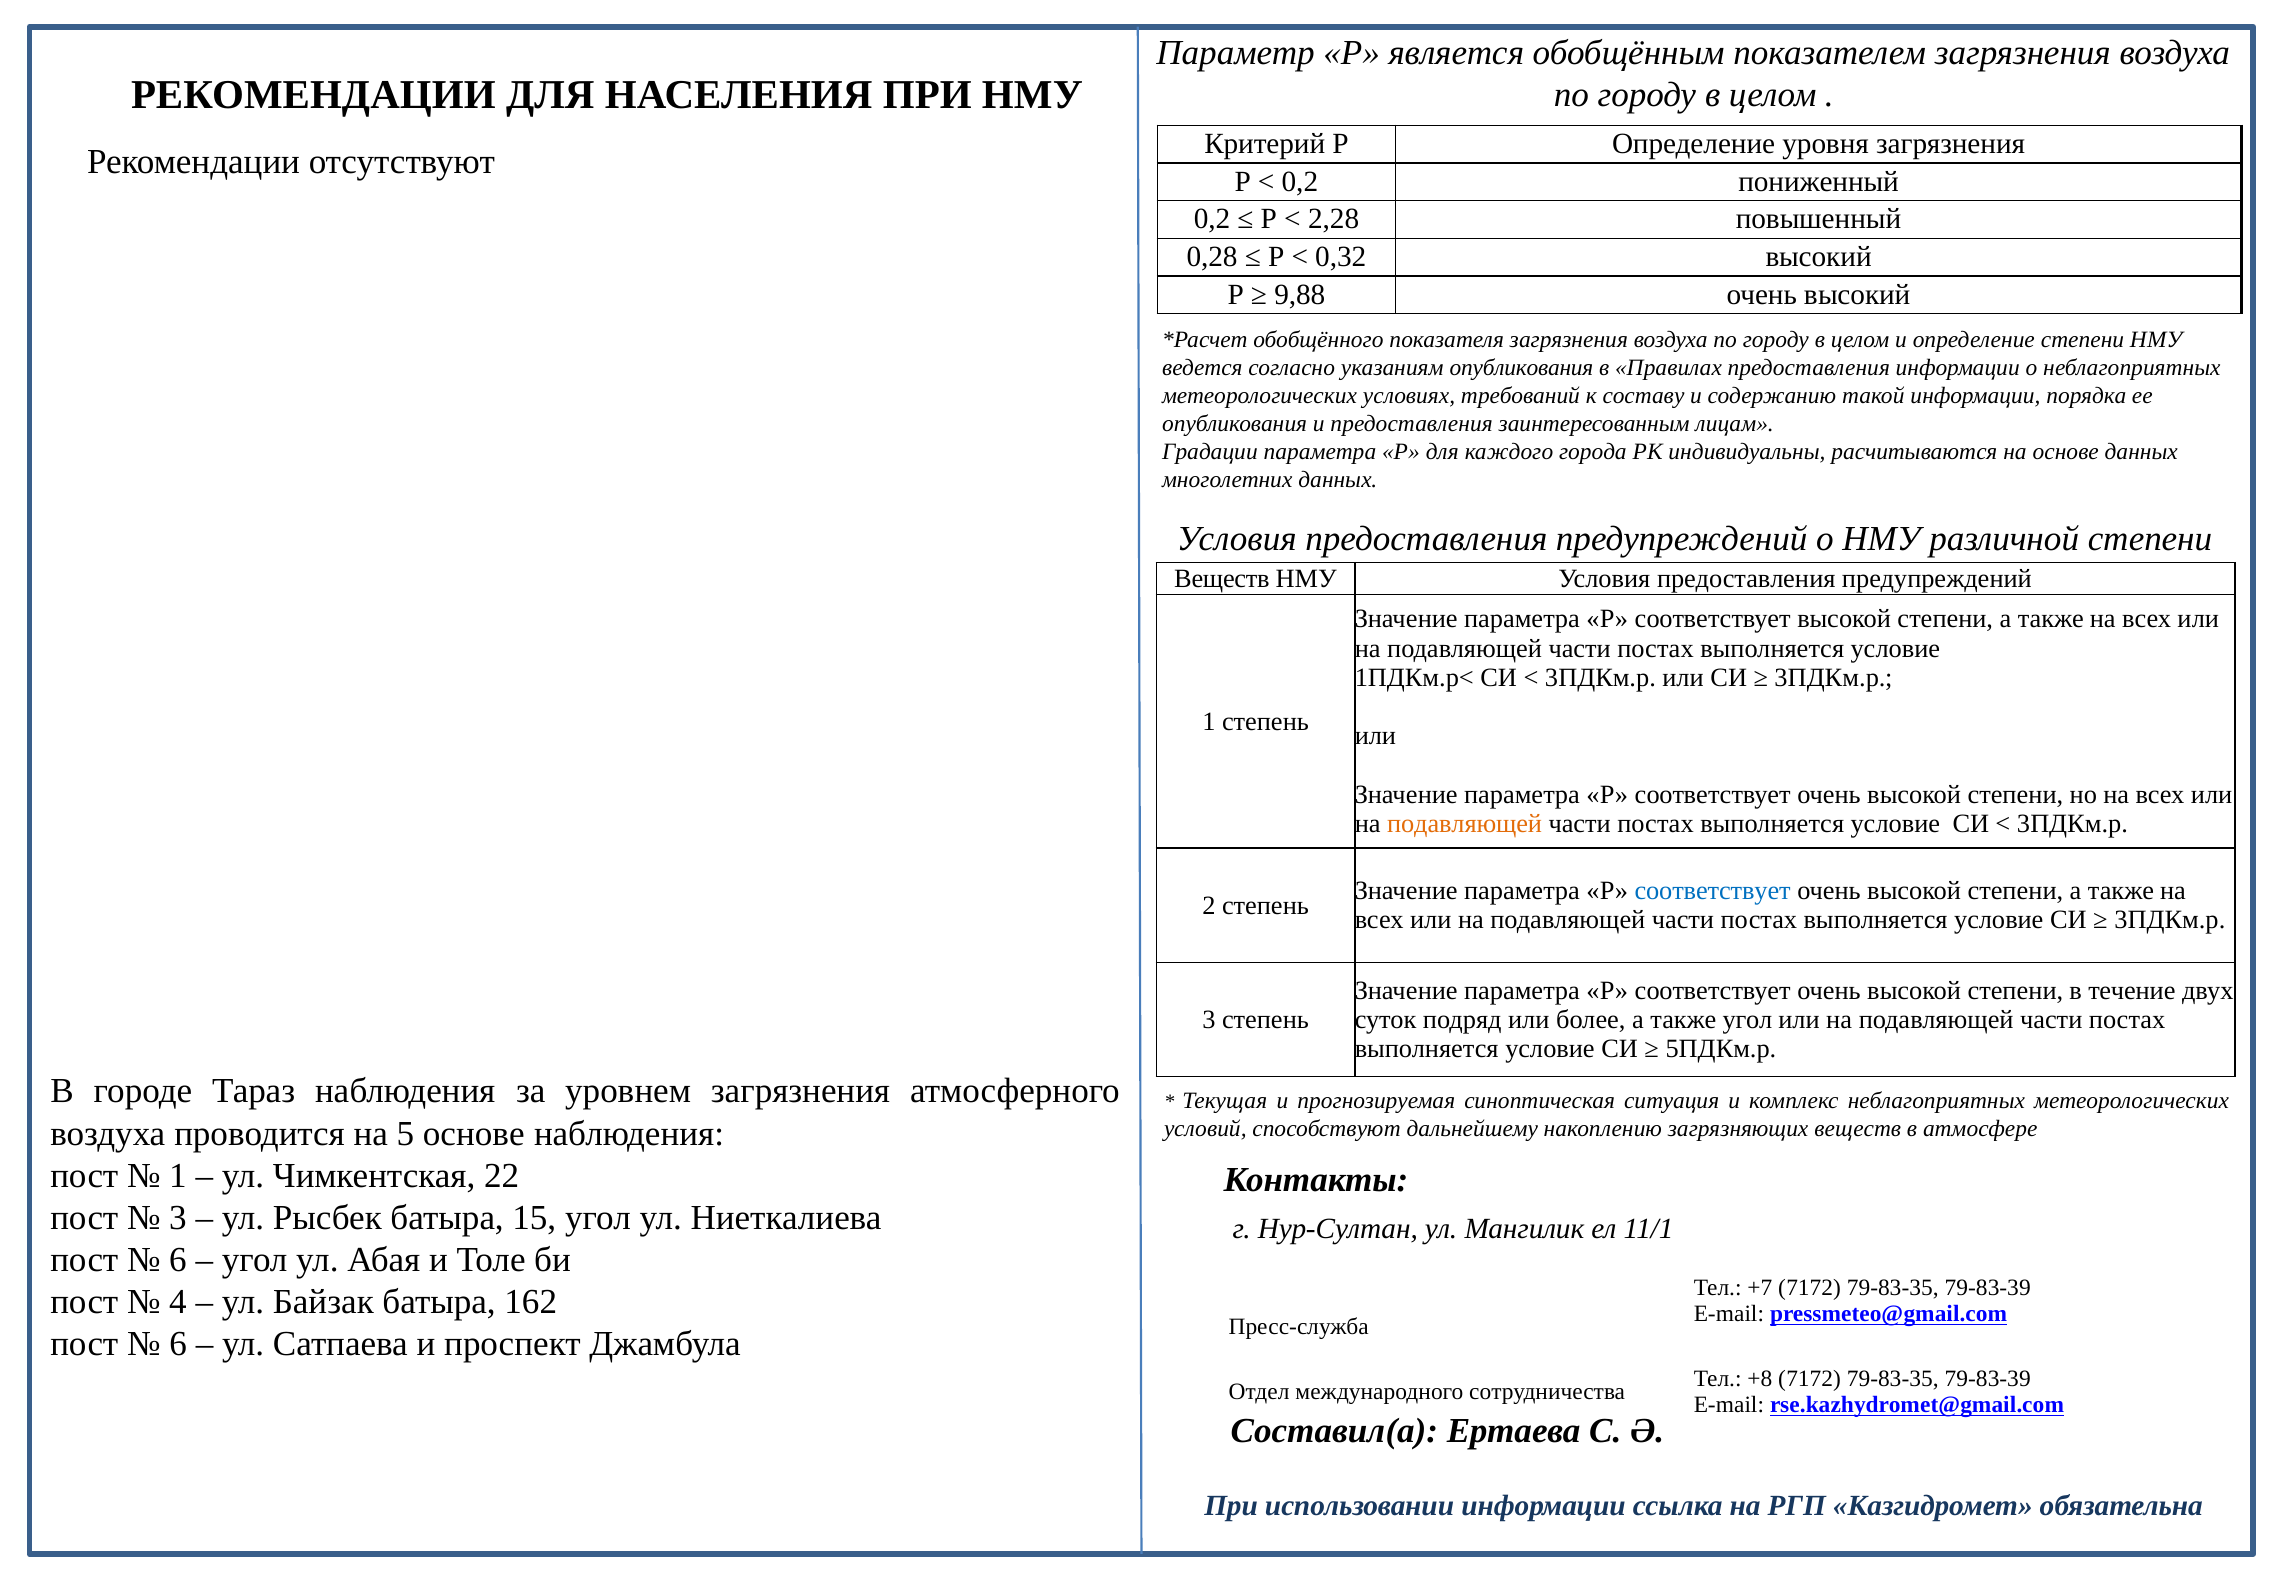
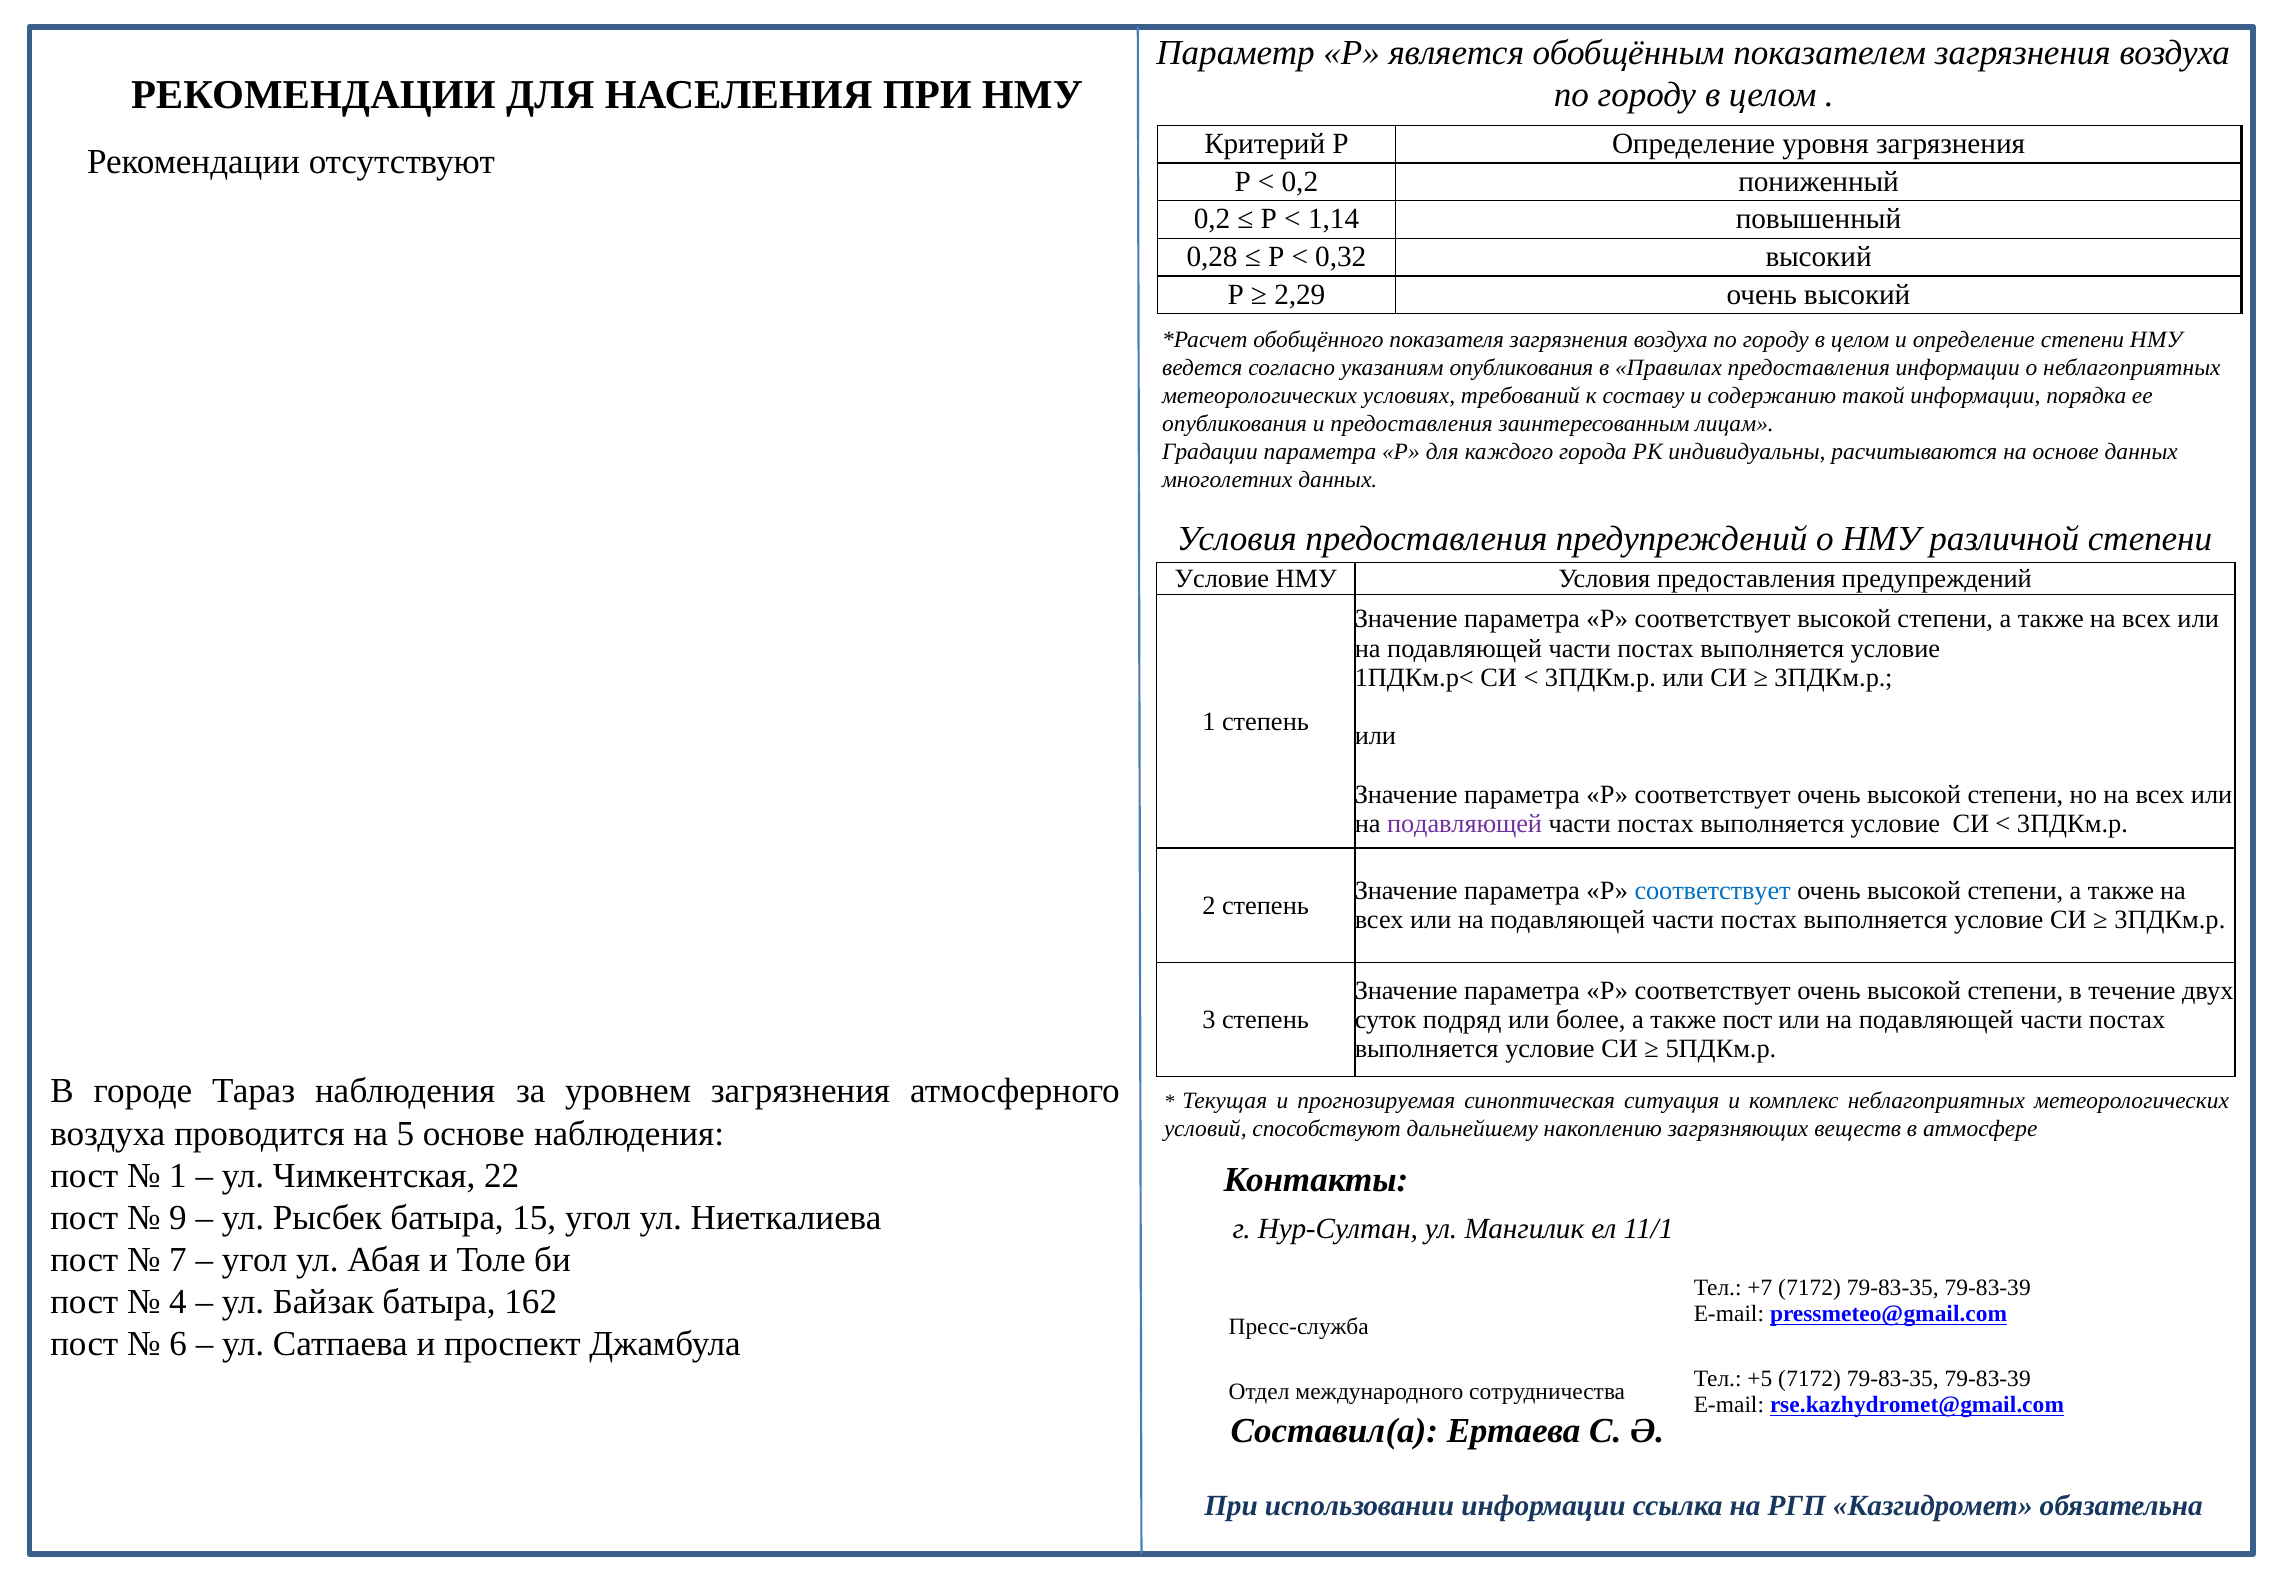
2,28: 2,28 -> 1,14
9,88: 9,88 -> 2,29
Веществ at (1222, 578): Веществ -> Условие
подавляющей at (1465, 823) colour: orange -> purple
также угол: угол -> пост
3 at (178, 1217): 3 -> 9
6 at (178, 1260): 6 -> 7
+8: +8 -> +5
